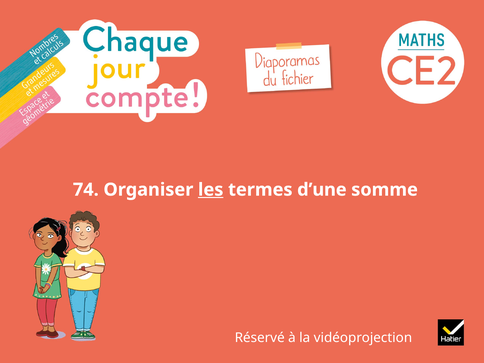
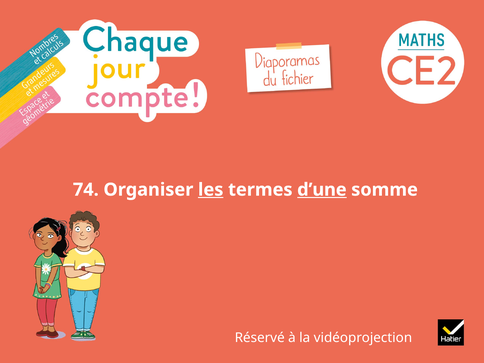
d’une underline: none -> present
